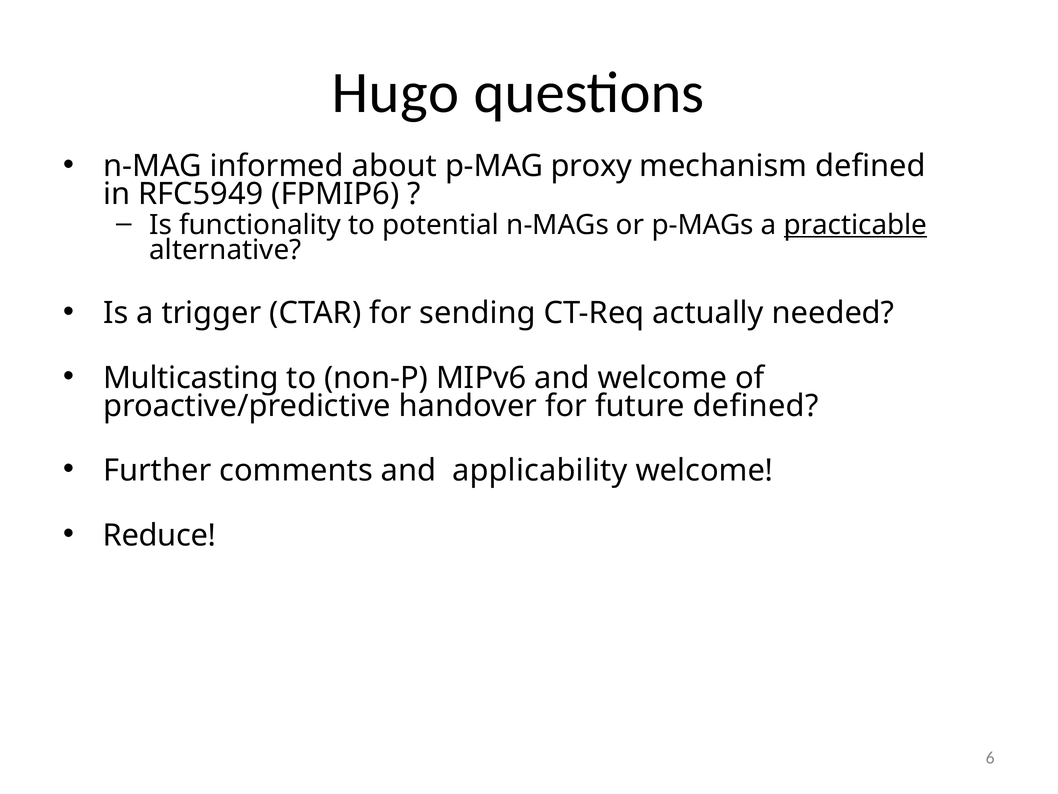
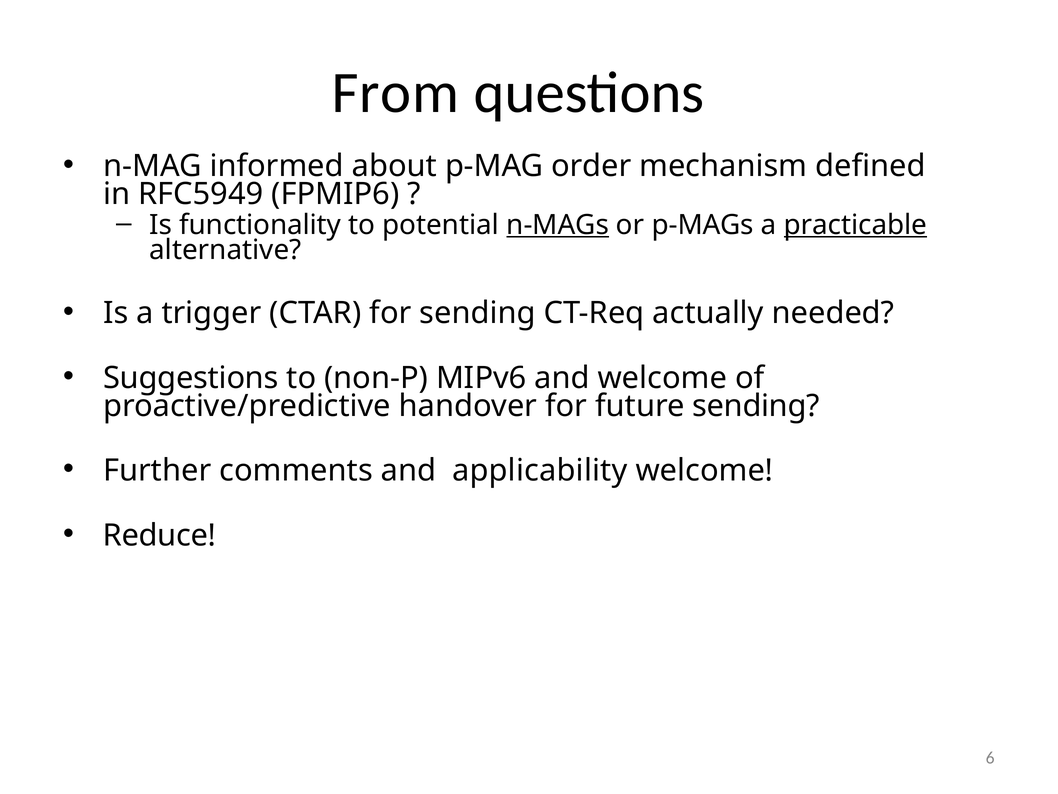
Hugo: Hugo -> From
proxy: proxy -> order
n-MAGs underline: none -> present
Multicasting: Multicasting -> Suggestions
future defined: defined -> sending
